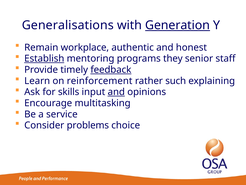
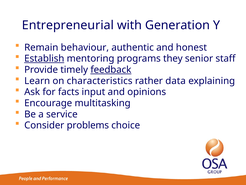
Generalisations: Generalisations -> Entrepreneurial
Generation underline: present -> none
workplace: workplace -> behaviour
reinforcement: reinforcement -> characteristics
such: such -> data
skills: skills -> facts
and at (116, 92) underline: present -> none
